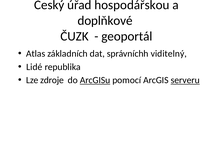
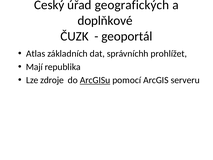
hospodářskou: hospodářskou -> geografických
viditelný: viditelný -> prohlížet
Lidé: Lidé -> Mají
serveru underline: present -> none
